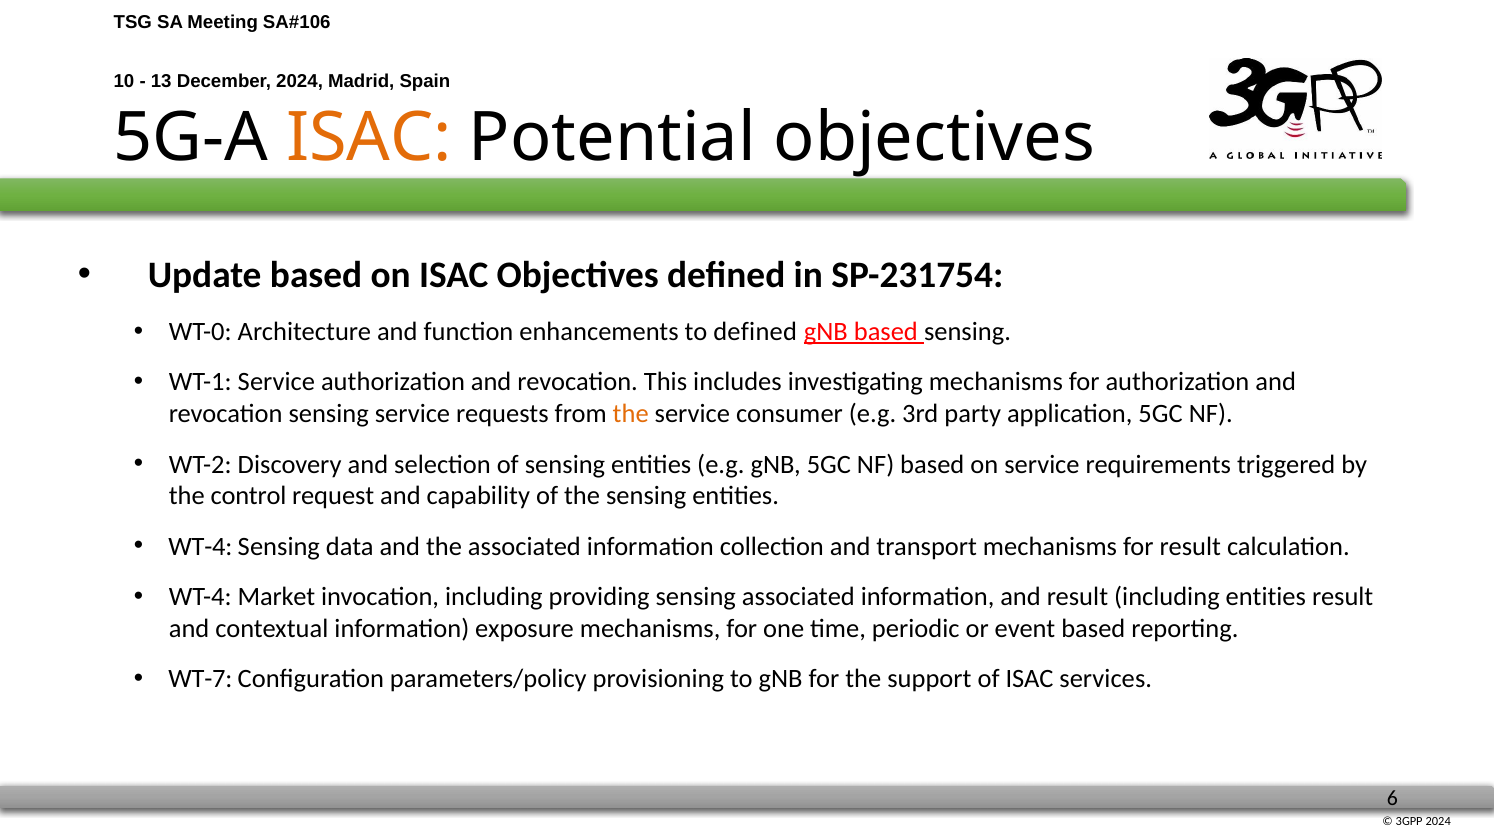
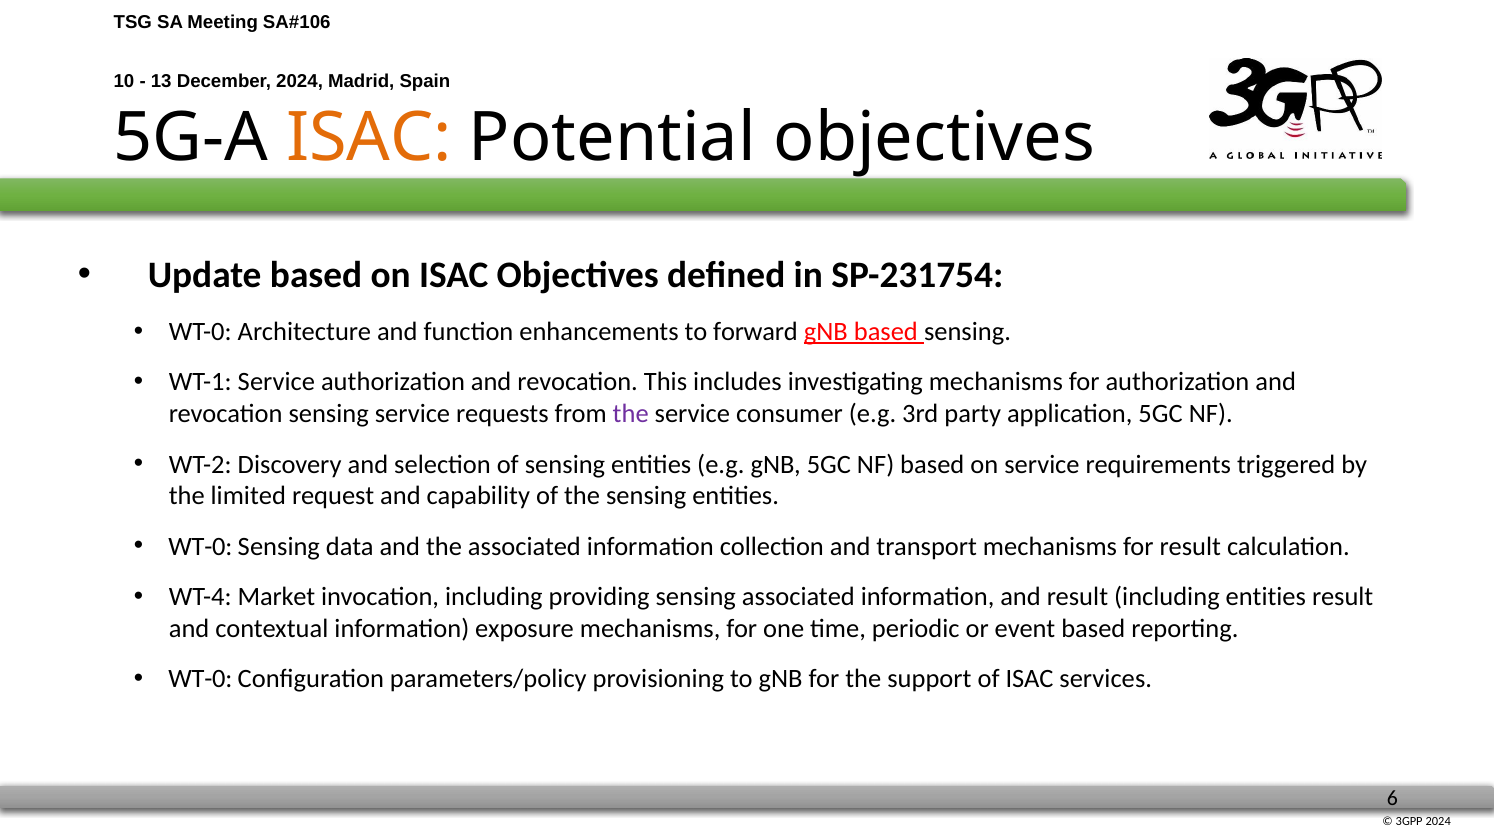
to defined: defined -> forward
the at (631, 414) colour: orange -> purple
control: control -> limited
WT-4 at (200, 547): WT-4 -> WT-0
WT-7 at (200, 679): WT-7 -> WT-0
